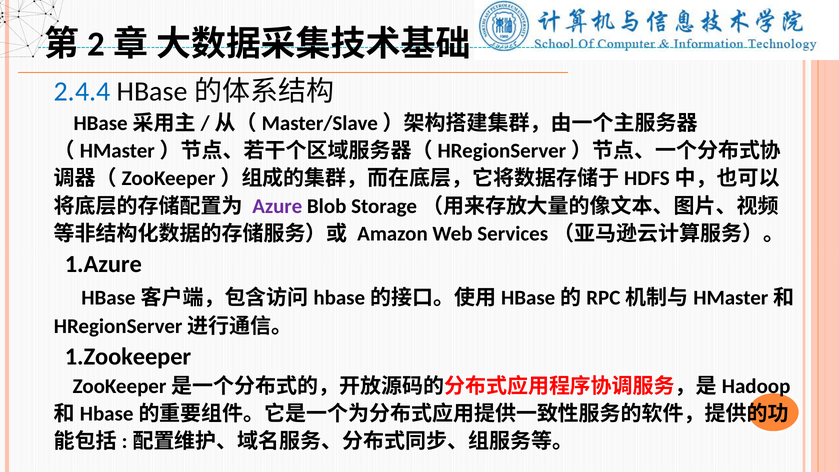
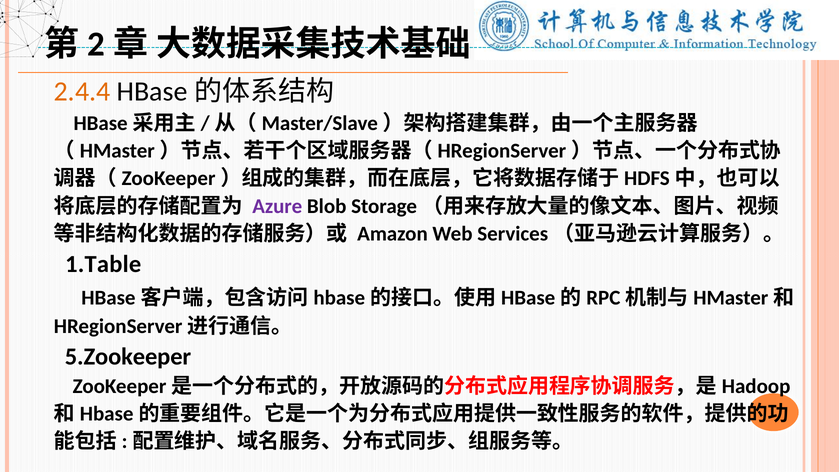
2.4.4 colour: blue -> orange
1.Azure: 1.Azure -> 1.Table
1.Zookeeper: 1.Zookeeper -> 5.Zookeeper
